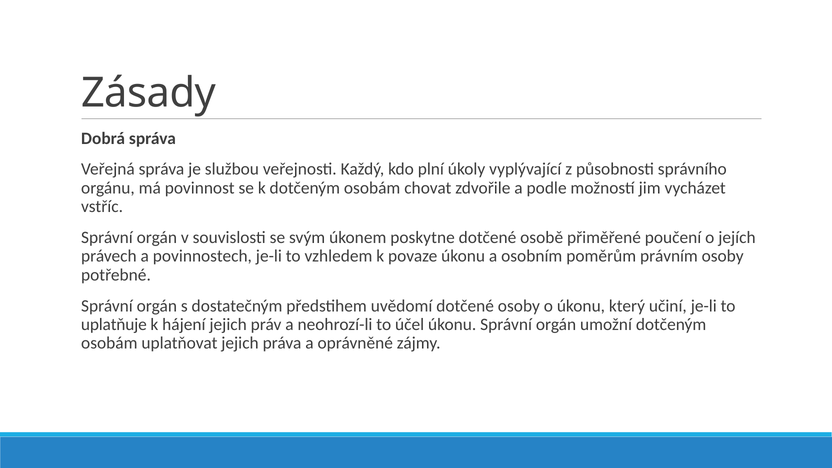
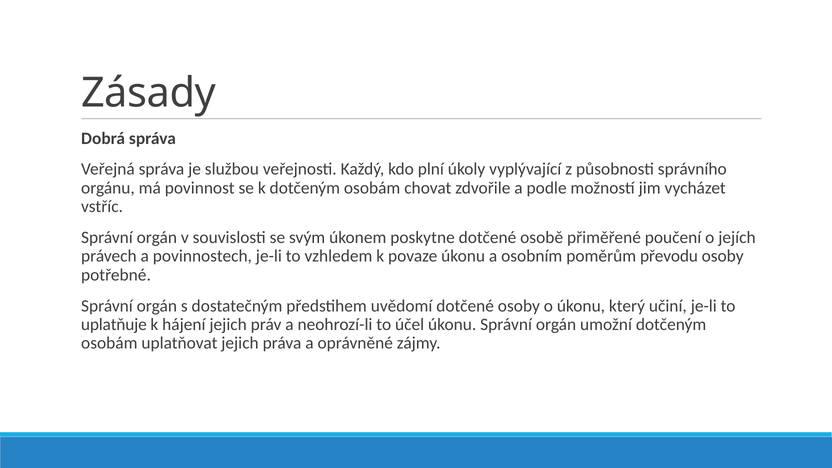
právním: právním -> převodu
